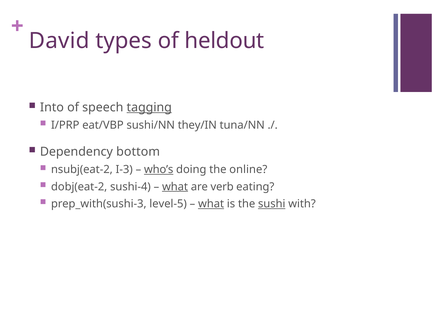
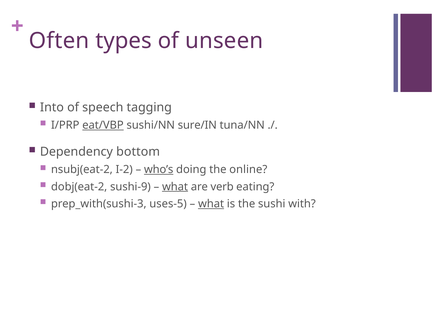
David: David -> Often
heldout: heldout -> unseen
tagging underline: present -> none
eat/VBP underline: none -> present
they/IN: they/IN -> sure/IN
I-3: I-3 -> I-2
sushi-4: sushi-4 -> sushi-9
level-5: level-5 -> uses-5
sushi underline: present -> none
